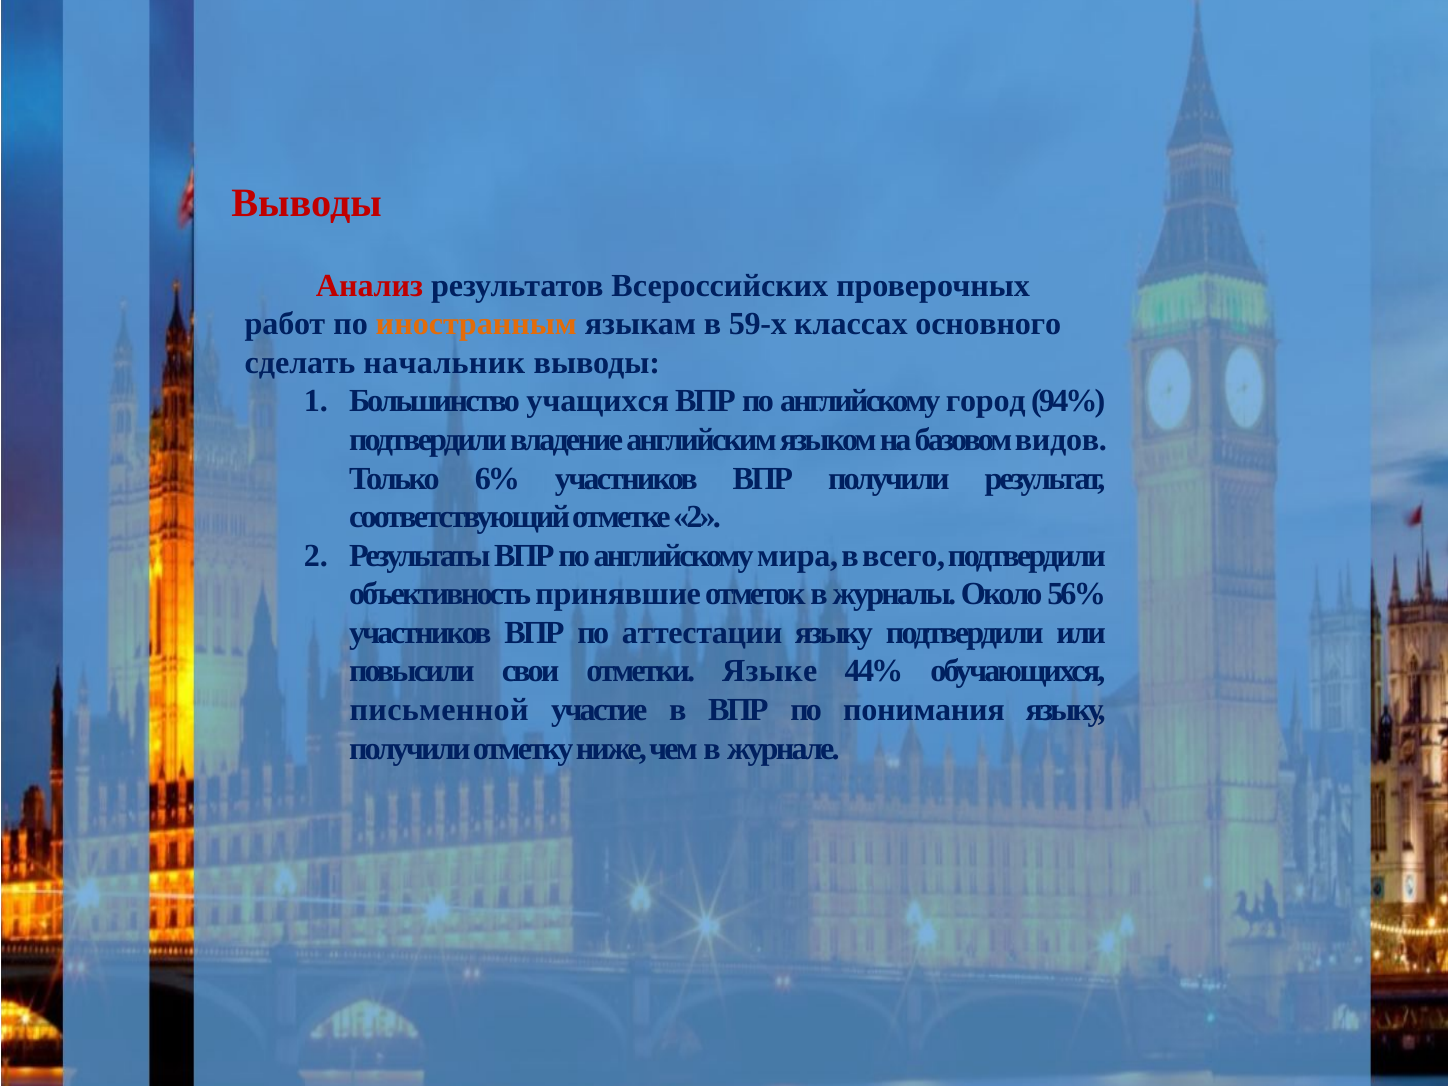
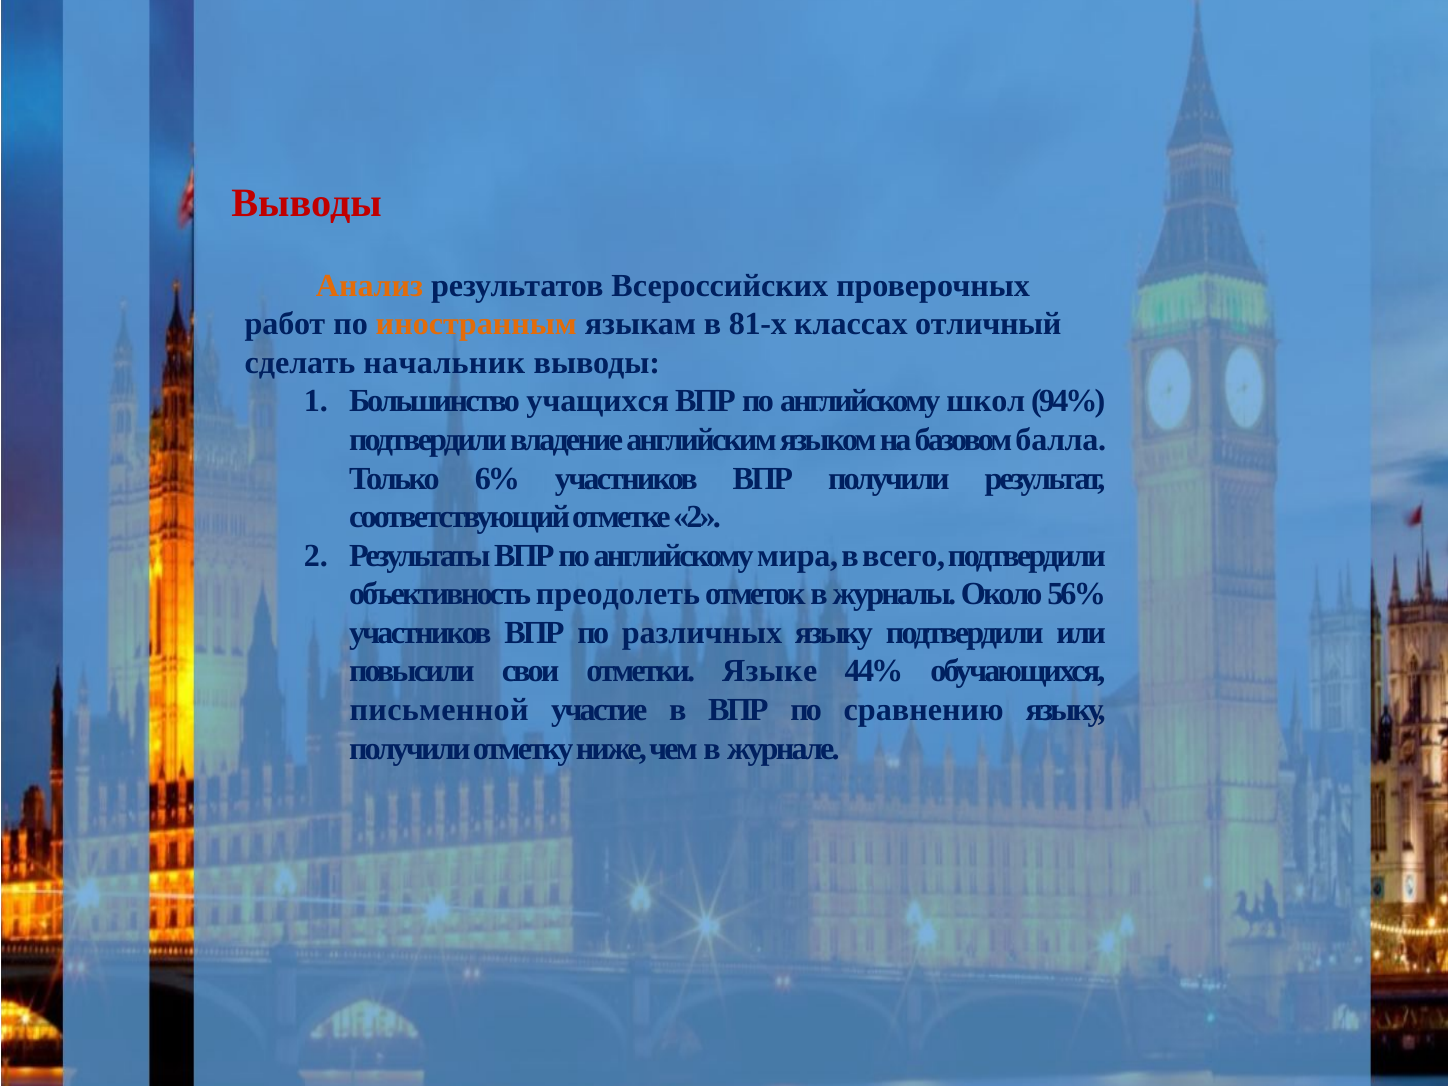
Анализ colour: red -> orange
59-х: 59-х -> 81-х
основного: основного -> отличный
город: город -> школ
видов: видов -> балла
принявшие: принявшие -> преодолеть
аттестации: аттестации -> различных
понимания: понимания -> сравнению
